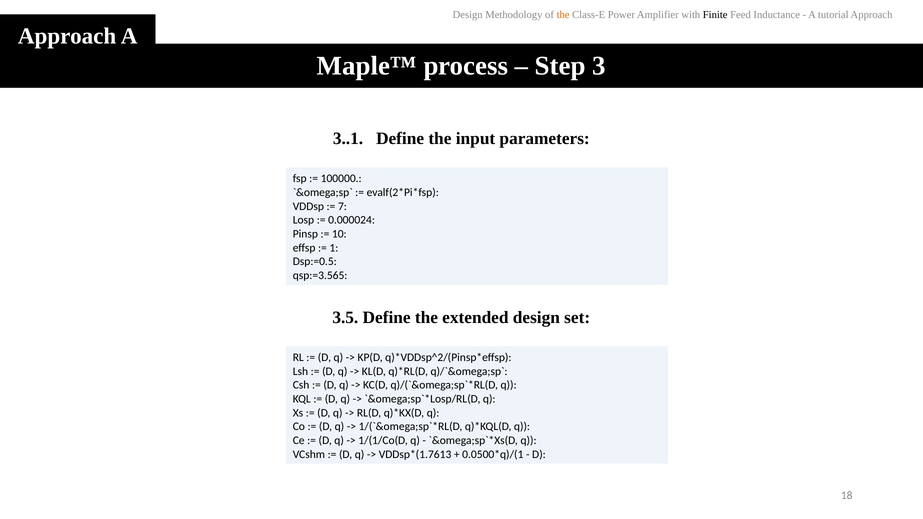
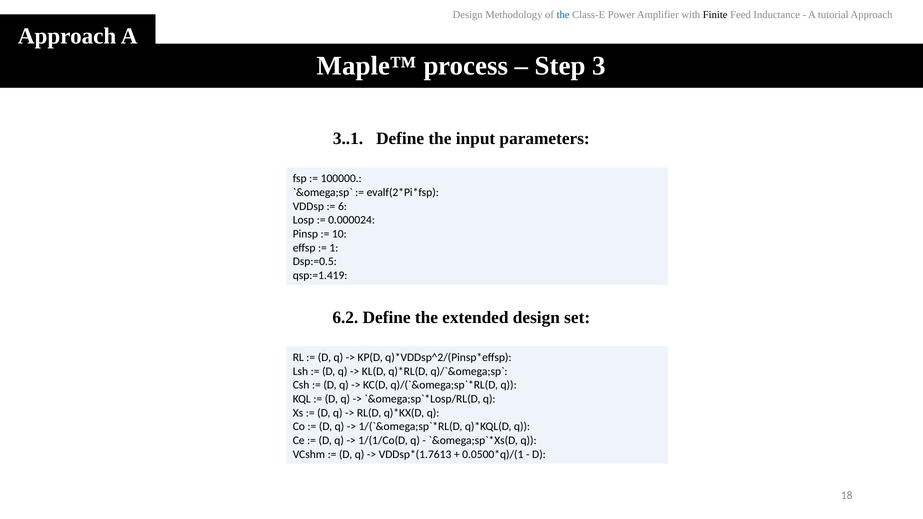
the at (563, 15) colour: orange -> blue
7: 7 -> 6
qsp:=3.565: qsp:=3.565 -> qsp:=1.419
3.5: 3.5 -> 6.2
